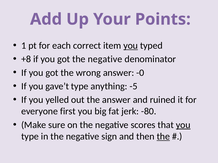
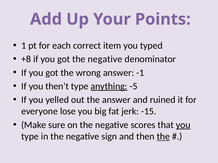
you at (131, 46) underline: present -> none
-0: -0 -> -1
gave’t: gave’t -> then’t
anything underline: none -> present
first: first -> lose
-80: -80 -> -15
